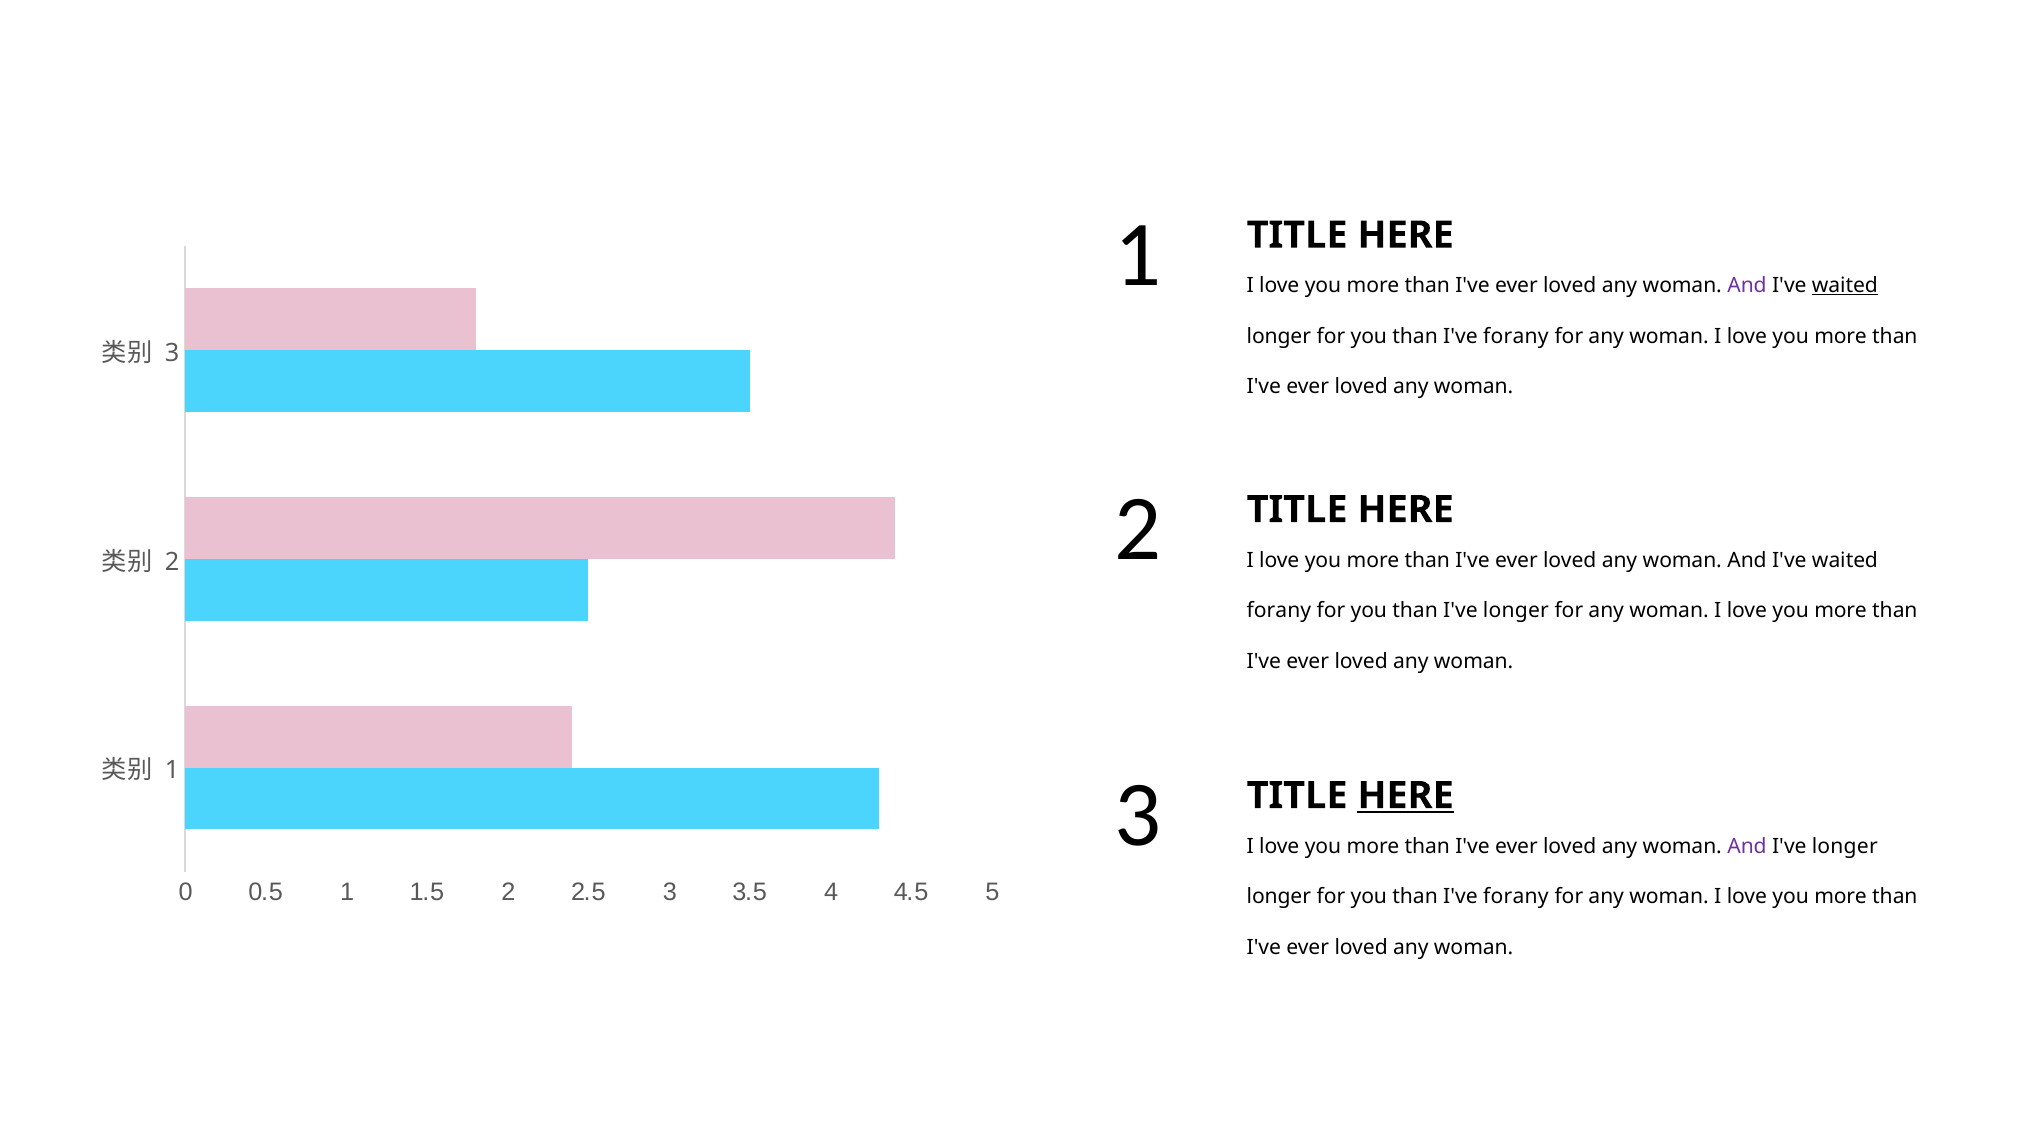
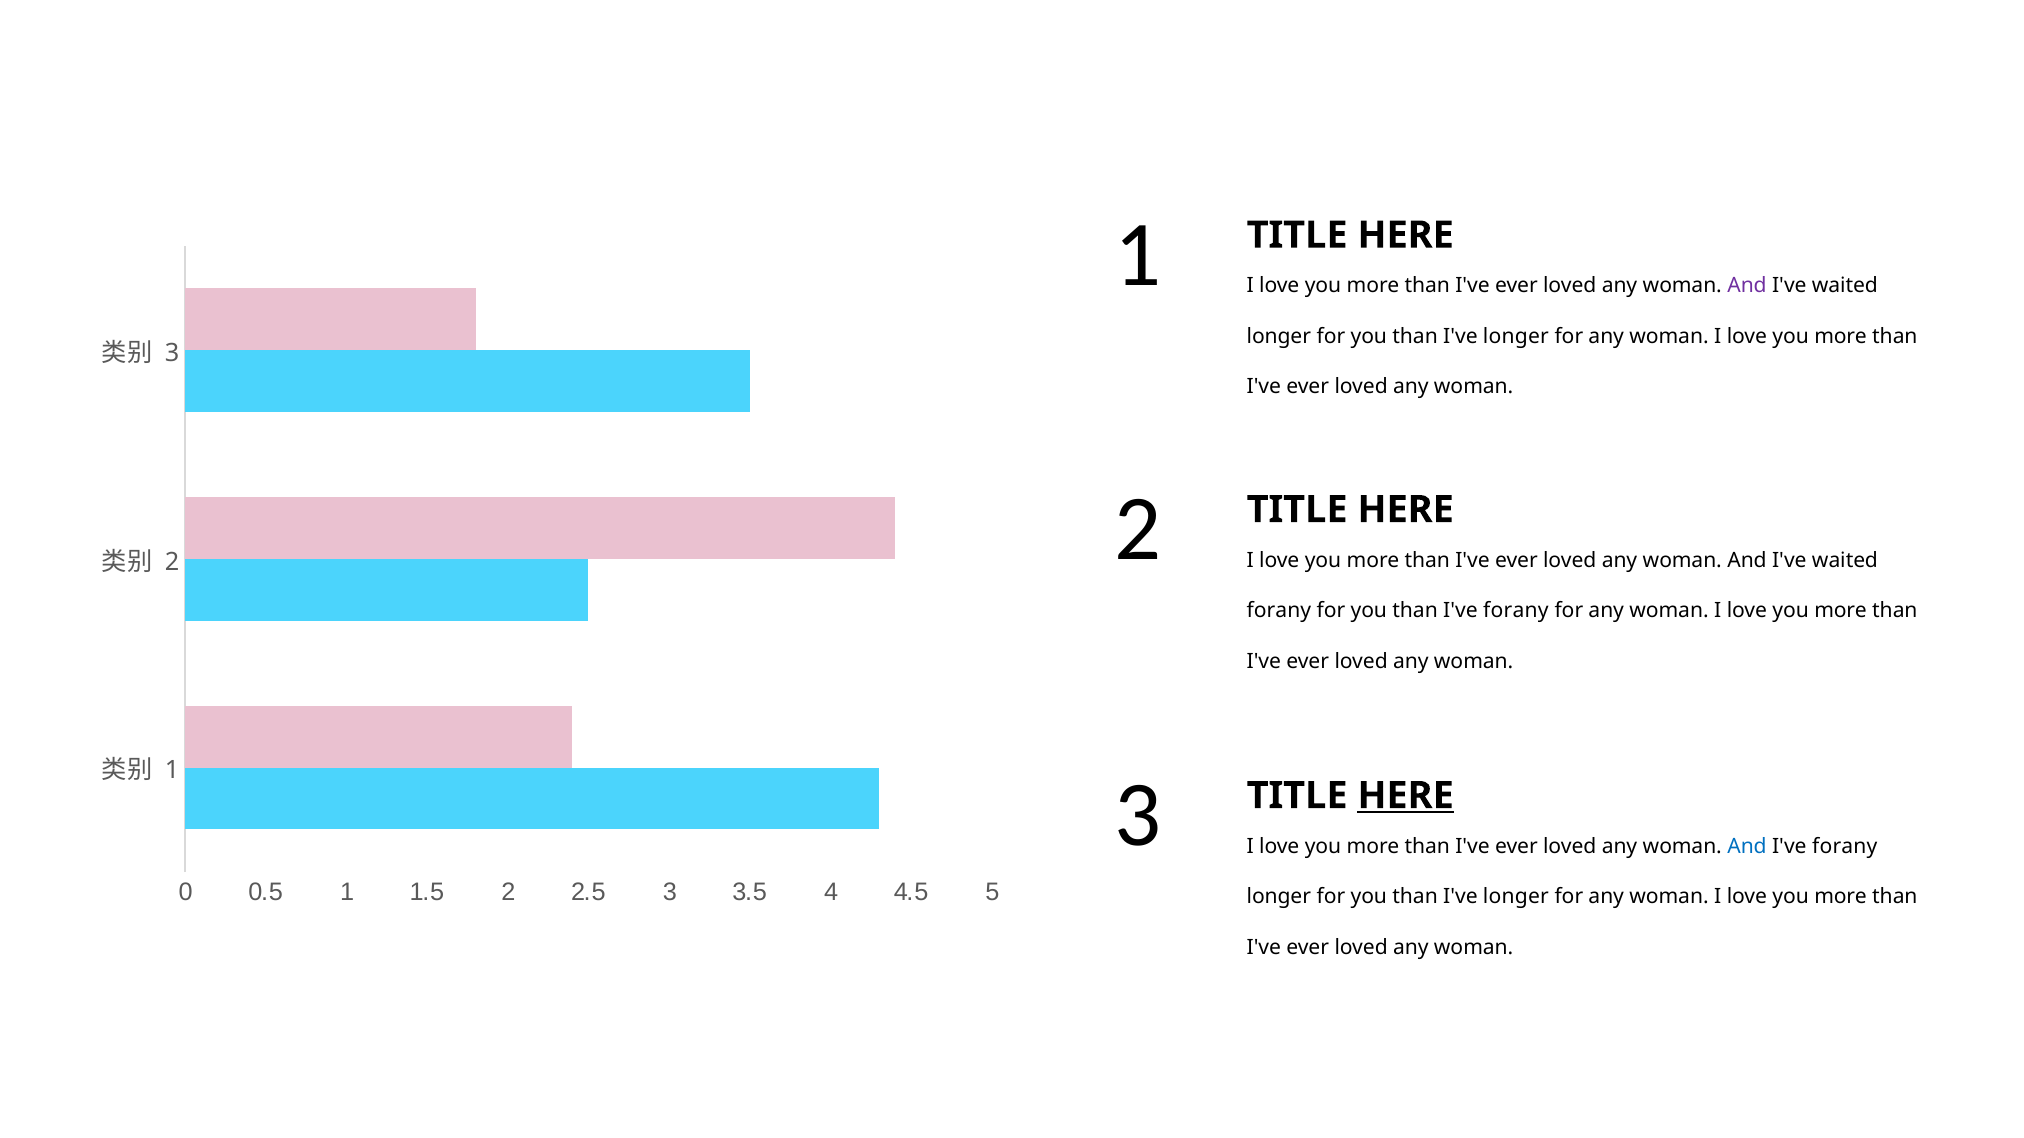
waited at (1845, 286) underline: present -> none
forany at (1516, 336): forany -> longer
than I've longer: longer -> forany
And at (1747, 846) colour: purple -> blue
longer at (1845, 846): longer -> forany
forany at (1516, 897): forany -> longer
